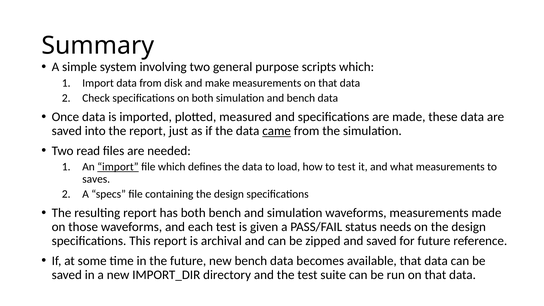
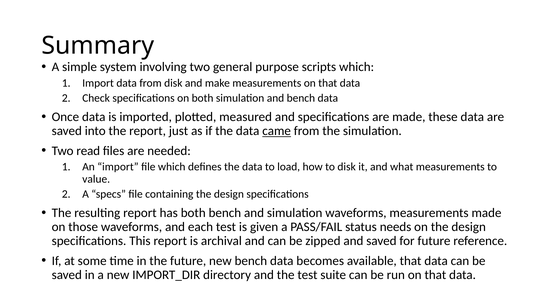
import at (118, 167) underline: present -> none
to test: test -> disk
saves: saves -> value
